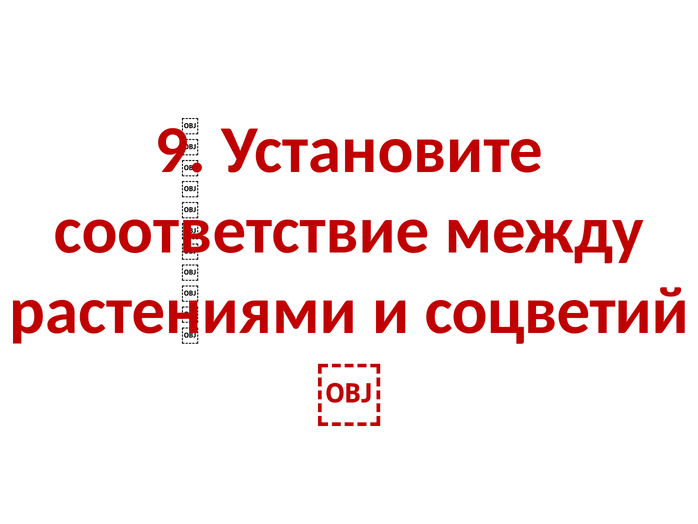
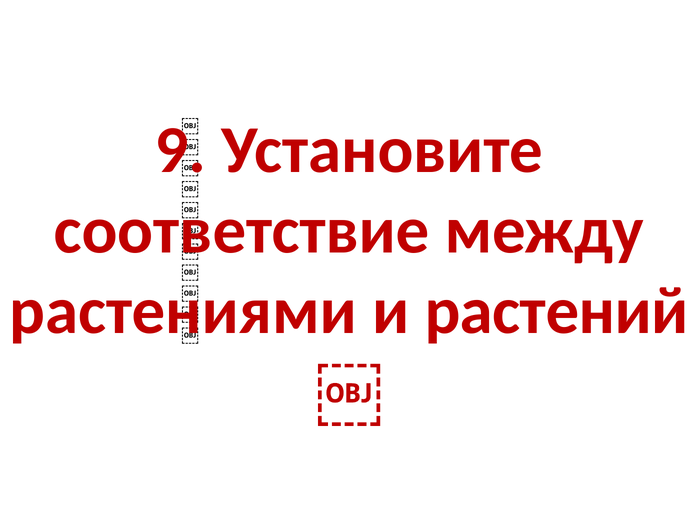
соцветий: соцветий -> растений
